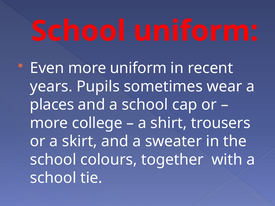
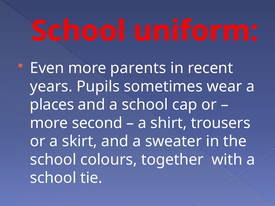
more uniform: uniform -> parents
college: college -> second
